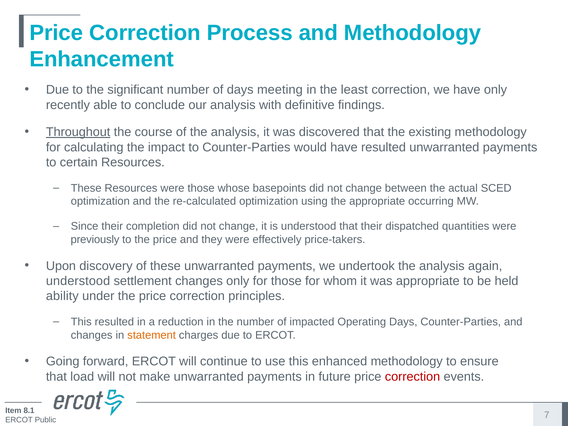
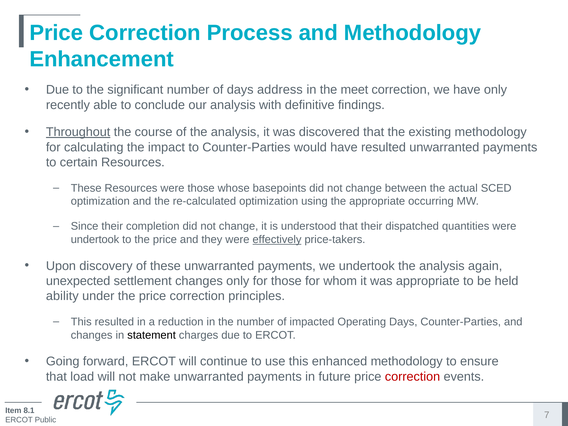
meeting: meeting -> address
least: least -> meet
previously at (95, 240): previously -> undertook
effectively underline: none -> present
understood at (78, 281): understood -> unexpected
statement colour: orange -> black
